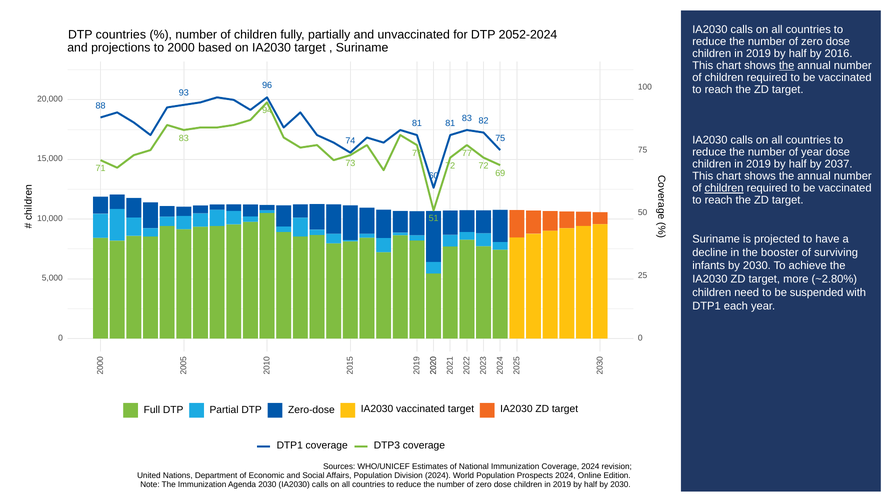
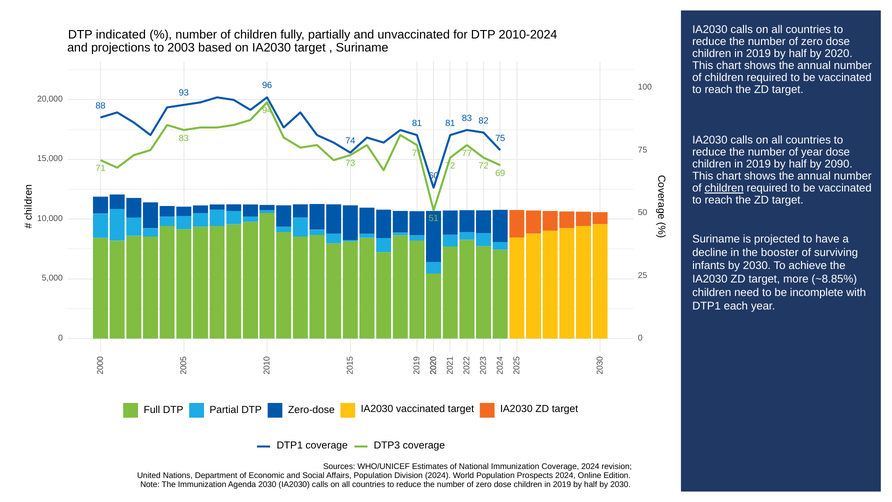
DTP countries: countries -> indicated
2052-2024: 2052-2024 -> 2010-2024
2000: 2000 -> 2003
2016: 2016 -> 2020
the at (787, 65) underline: present -> none
2037: 2037 -> 2090
~2.80%: ~2.80% -> ~8.85%
suspended: suspended -> incomplete
